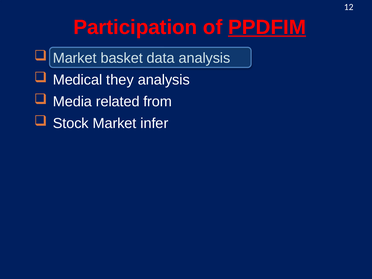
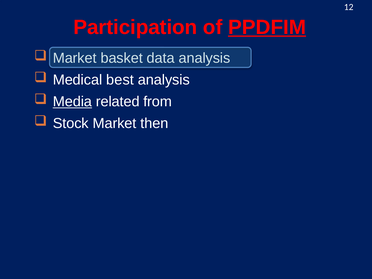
they: they -> best
Media underline: none -> present
infer: infer -> then
